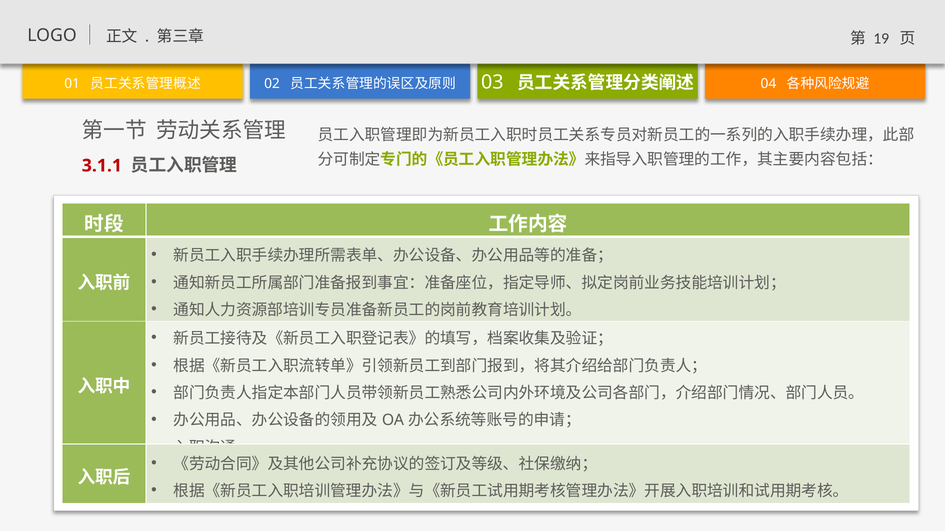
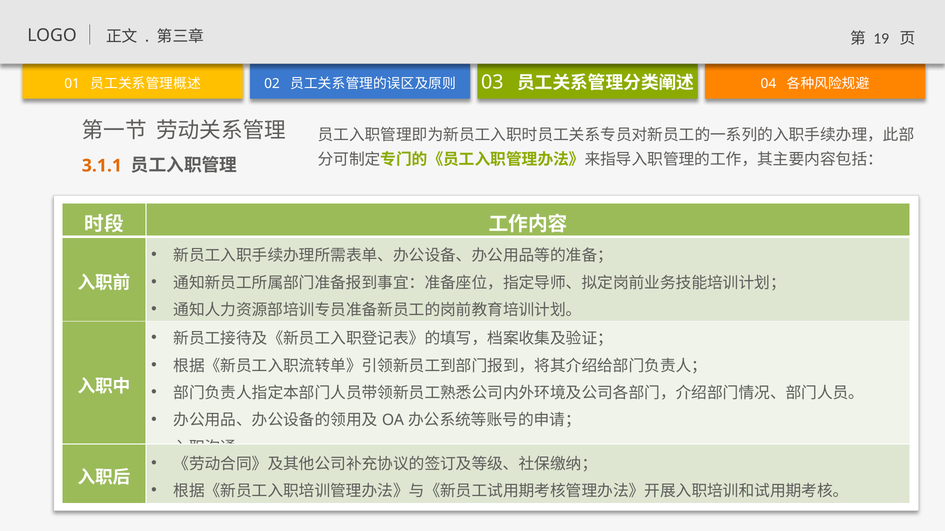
3.1.1 colour: red -> orange
